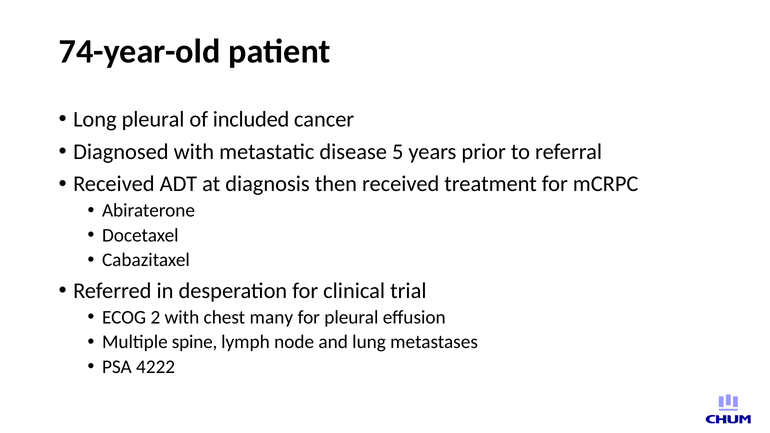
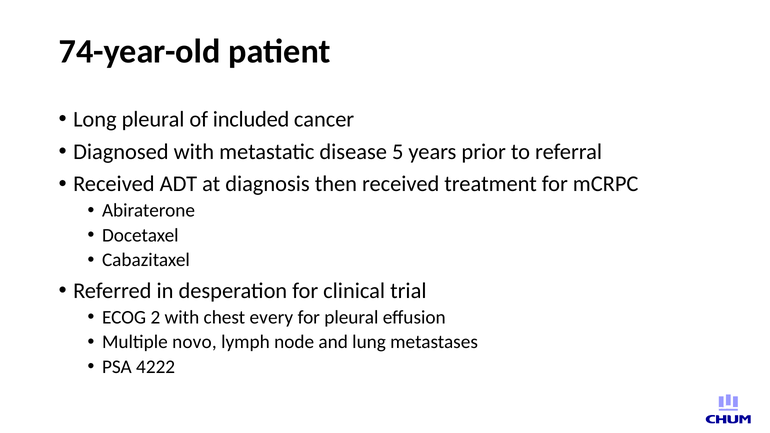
many: many -> every
spine: spine -> novo
